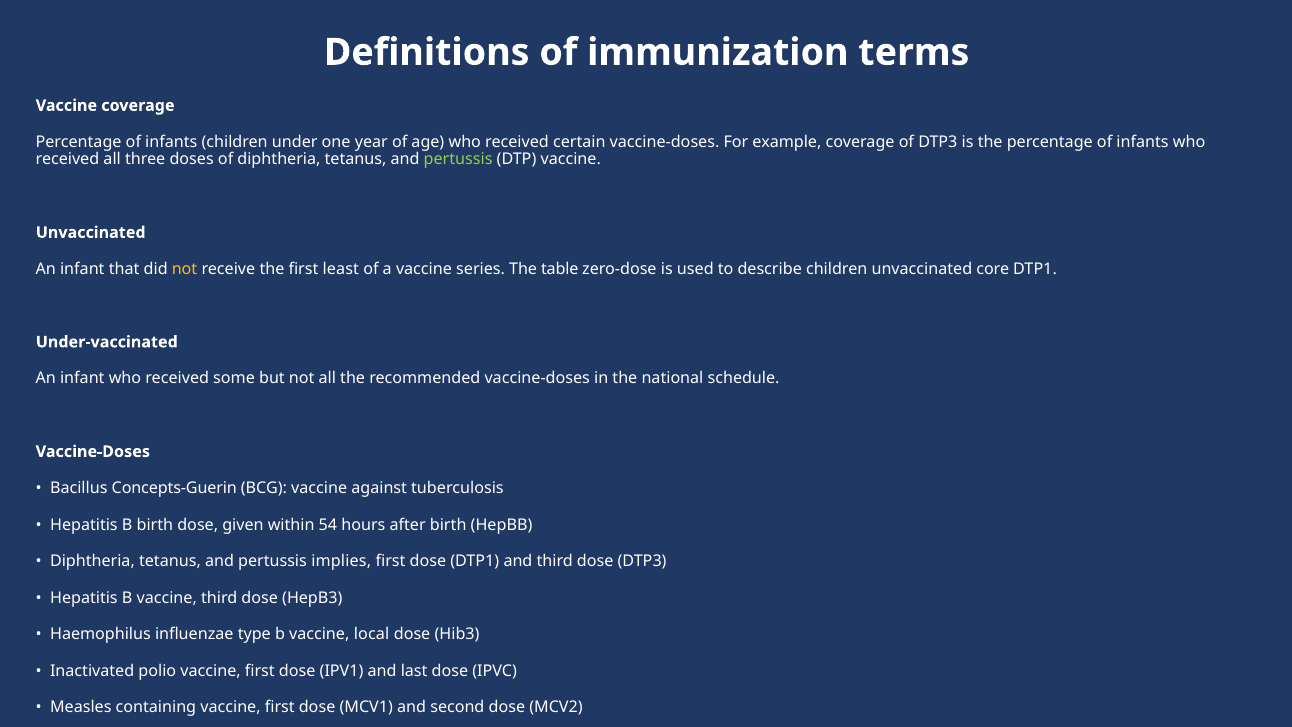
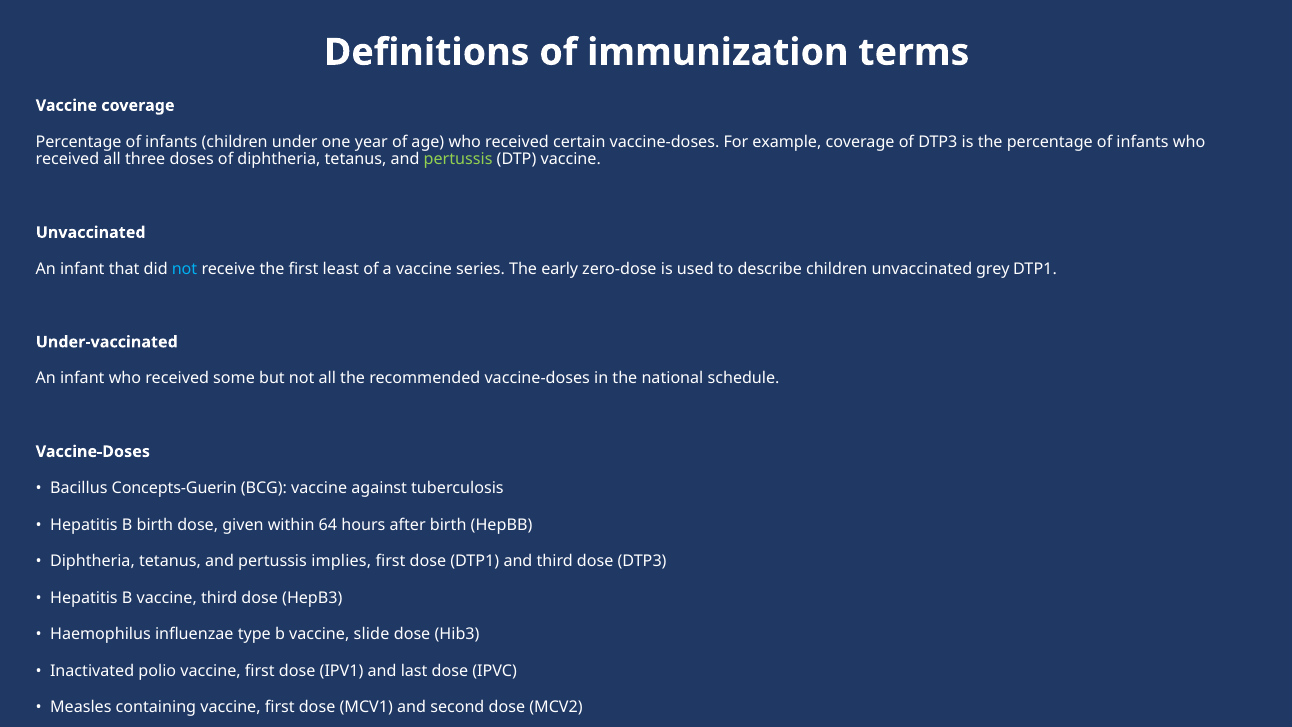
not at (185, 269) colour: yellow -> light blue
table: table -> early
core: core -> grey
54: 54 -> 64
local: local -> slide
